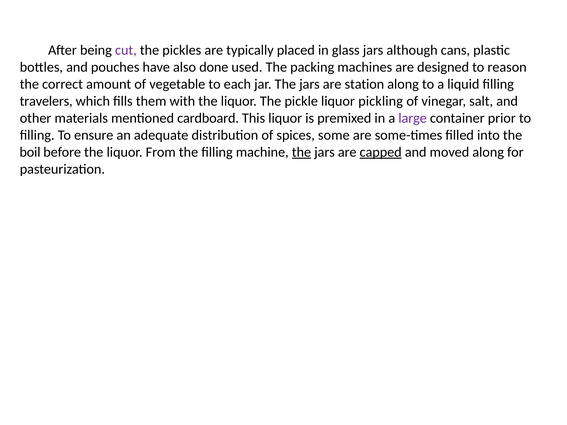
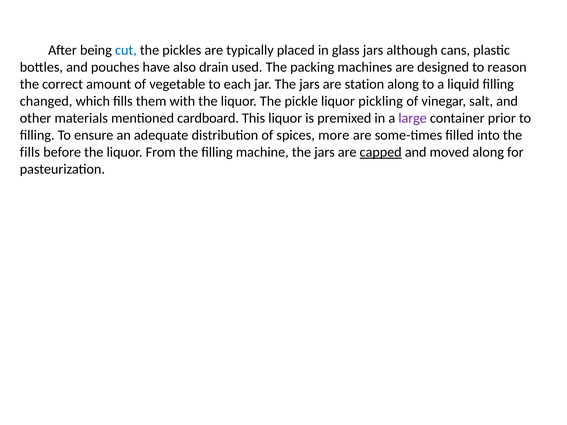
cut colour: purple -> blue
done: done -> drain
travelers: travelers -> changed
some: some -> more
boil at (30, 152): boil -> fills
the at (302, 152) underline: present -> none
